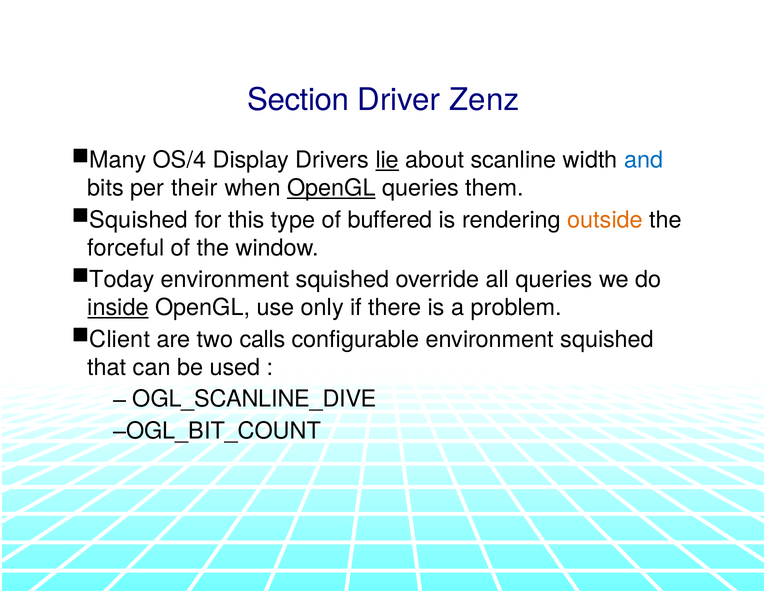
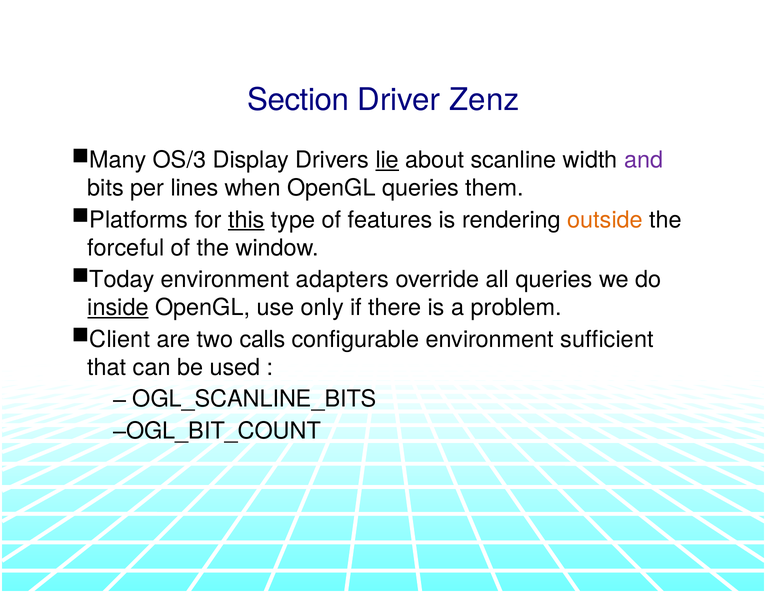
OS/4: OS/4 -> OS/3
and colour: blue -> purple
their: their -> lines
OpenGL at (331, 188) underline: present -> none
Squished at (139, 220): Squished -> Platforms
this underline: none -> present
buffered: buffered -> features
squished at (343, 279): squished -> adapters
configurable environment squished: squished -> sufficient
OGL_SCANLINE_DIVE: OGL_SCANLINE_DIVE -> OGL_SCANLINE_BITS
